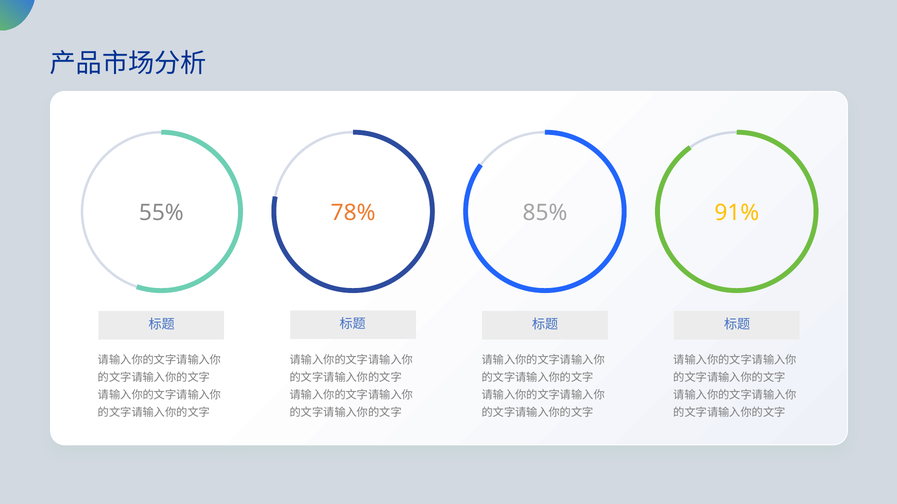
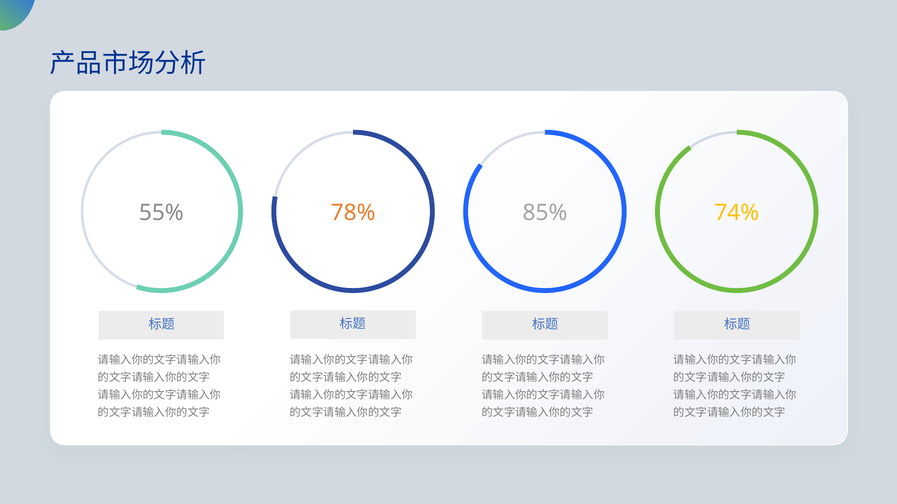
91%: 91% -> 74%
